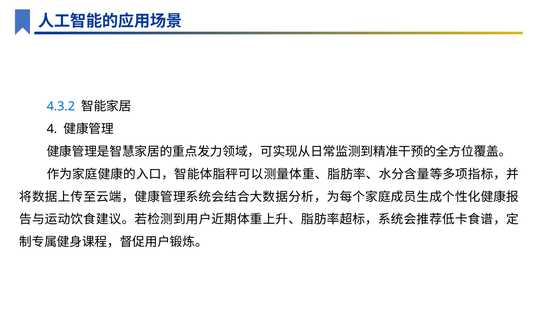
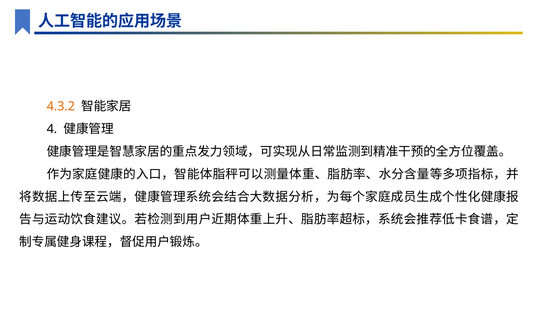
4.3.2 colour: blue -> orange
